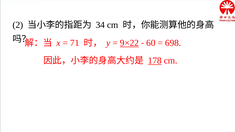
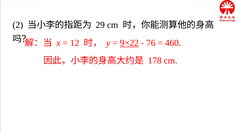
34: 34 -> 29
71: 71 -> 12
60: 60 -> 76
698: 698 -> 460
178 underline: present -> none
